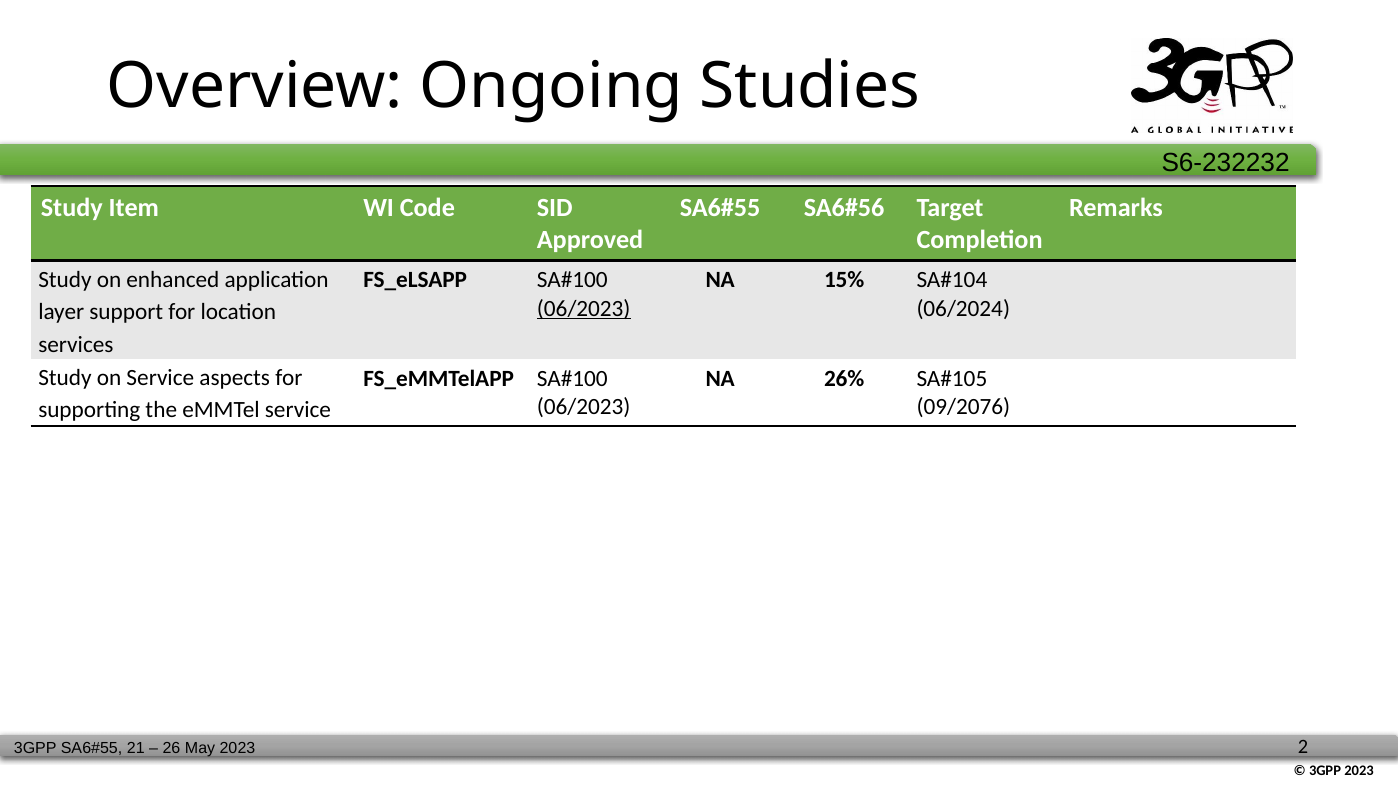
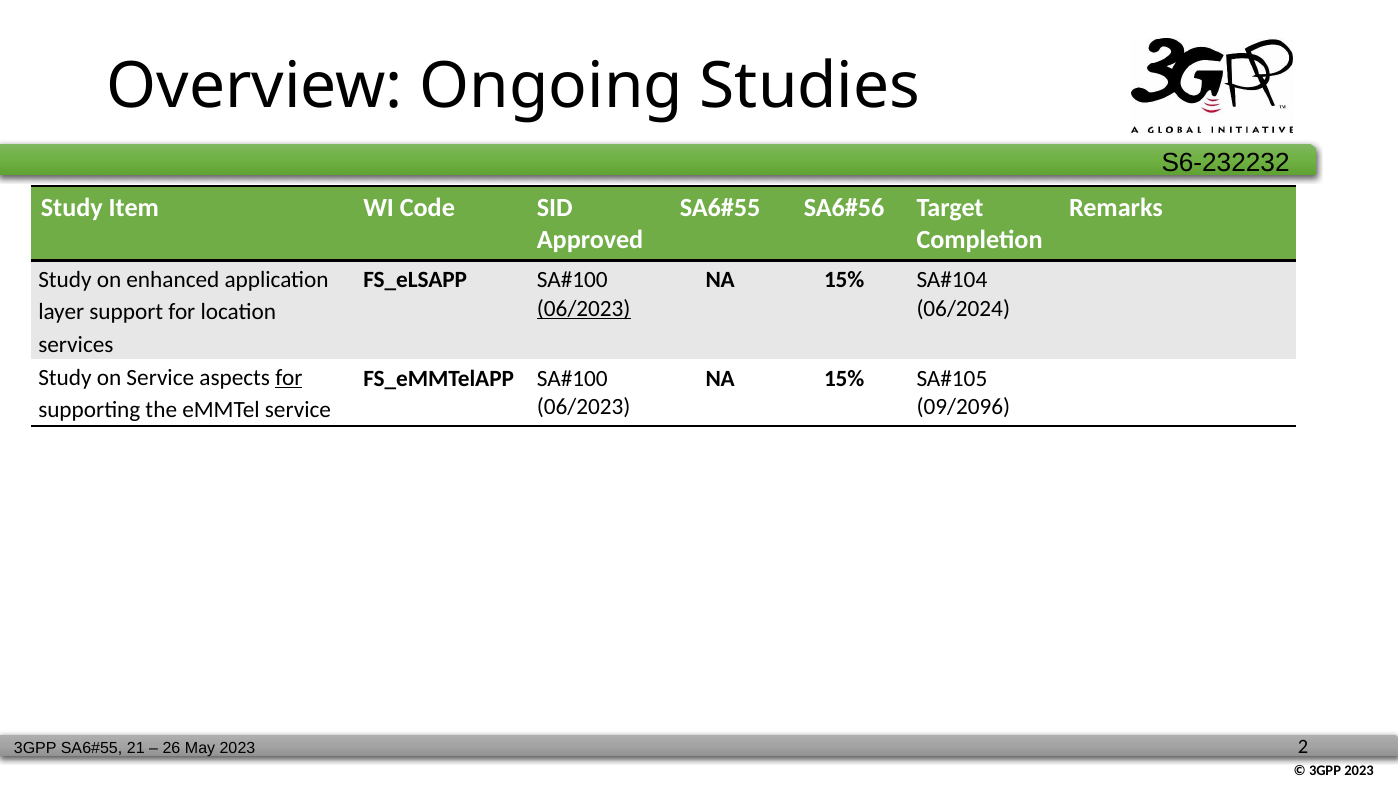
for at (289, 378) underline: none -> present
26% at (844, 379): 26% -> 15%
09/2076: 09/2076 -> 09/2096
